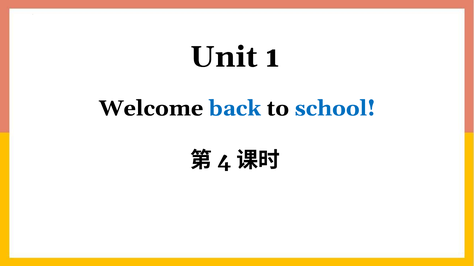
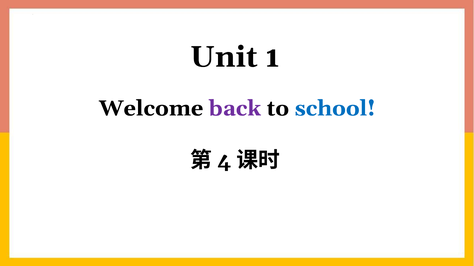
back colour: blue -> purple
